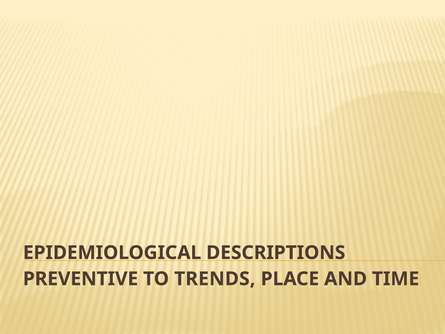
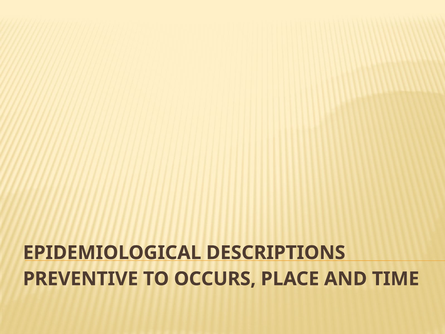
TRENDS: TRENDS -> OCCURS
